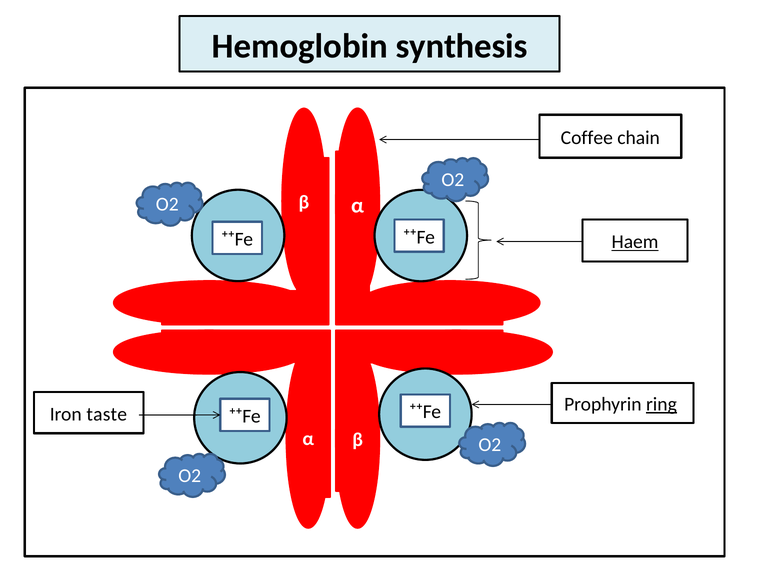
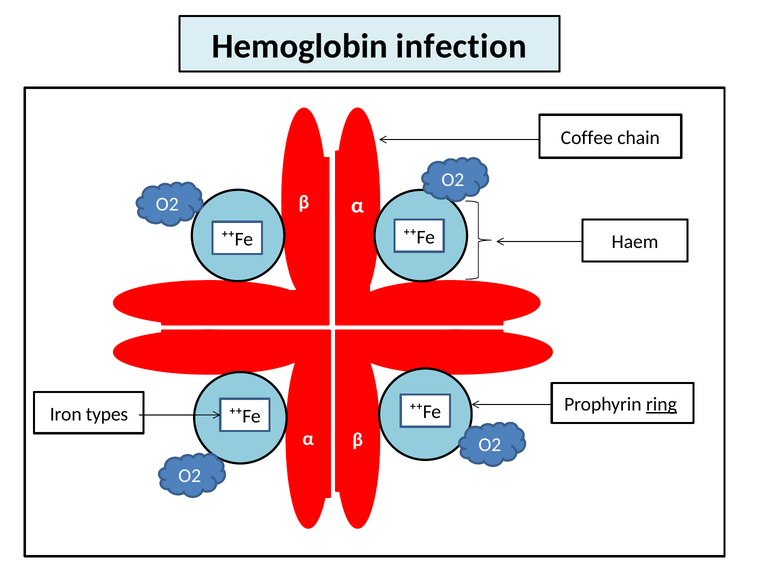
synthesis: synthesis -> infection
Haem underline: present -> none
taste: taste -> types
